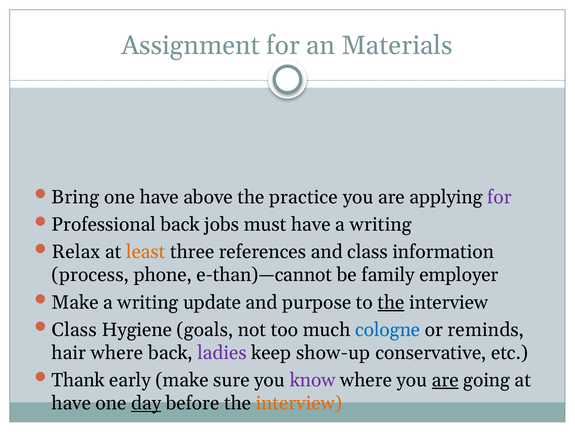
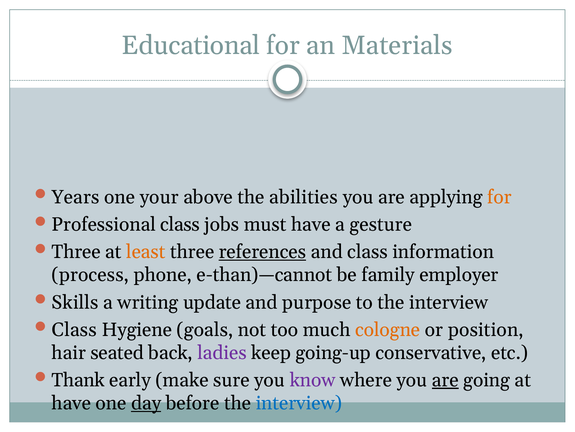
Assignment: Assignment -> Educational
Bring: Bring -> Years
one have: have -> your
practice: practice -> abilities
for at (499, 197) colour: purple -> orange
Professional back: back -> class
have a writing: writing -> gesture
Relax at (76, 251): Relax -> Three
references underline: none -> present
Make at (75, 302): Make -> Skills
the at (391, 302) underline: present -> none
cologne colour: blue -> orange
reminds: reminds -> position
hair where: where -> seated
show-up: show-up -> going-up
interview at (299, 402) colour: orange -> blue
